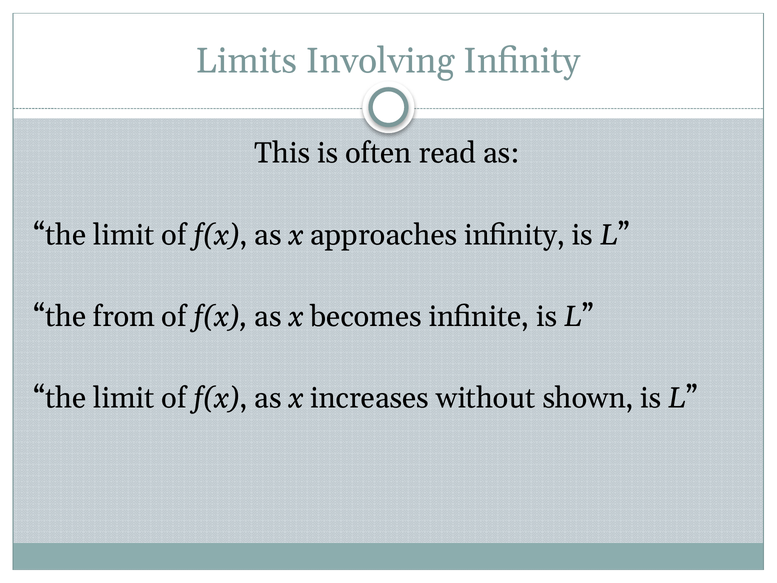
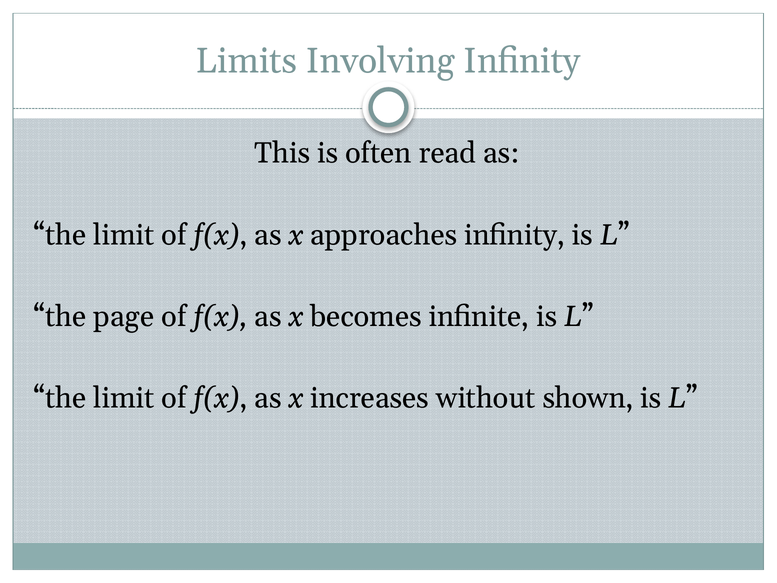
from: from -> page
